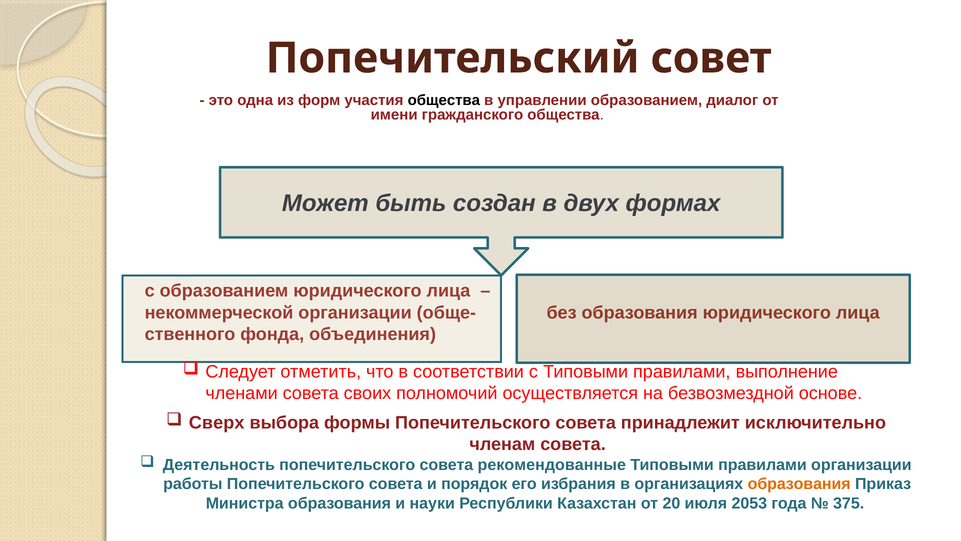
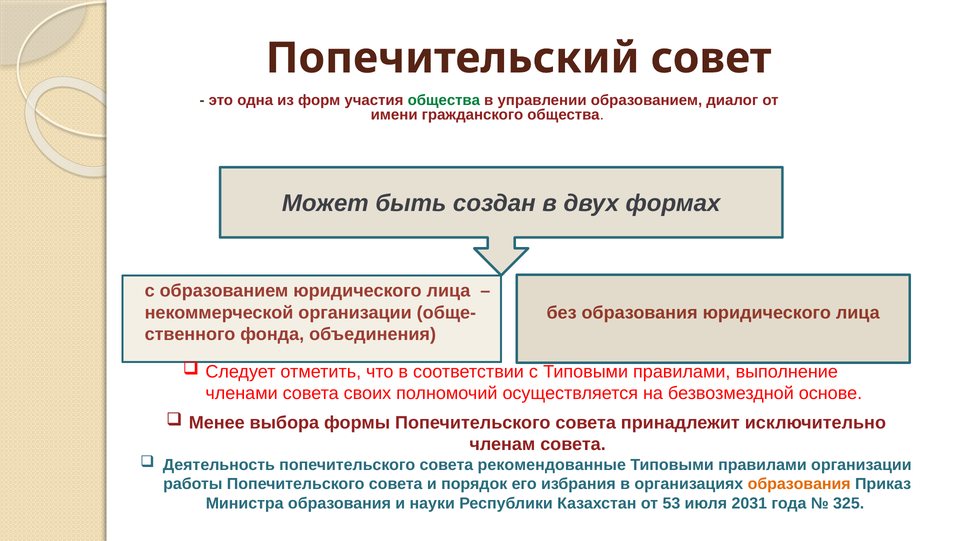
общества at (444, 100) colour: black -> green
Сверх: Сверх -> Менее
20: 20 -> 53
2053: 2053 -> 2031
375: 375 -> 325
